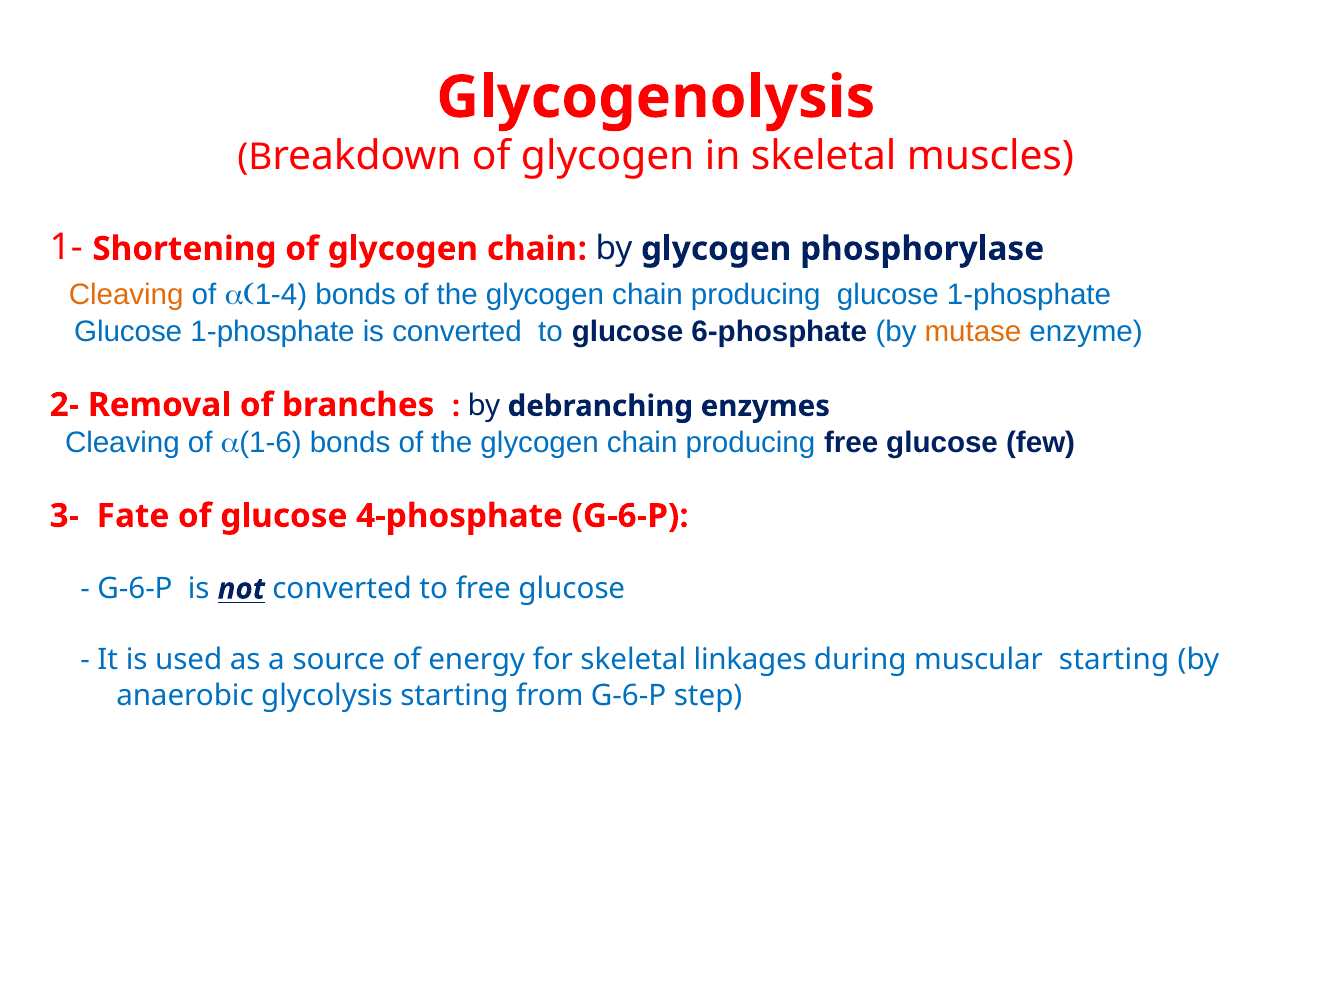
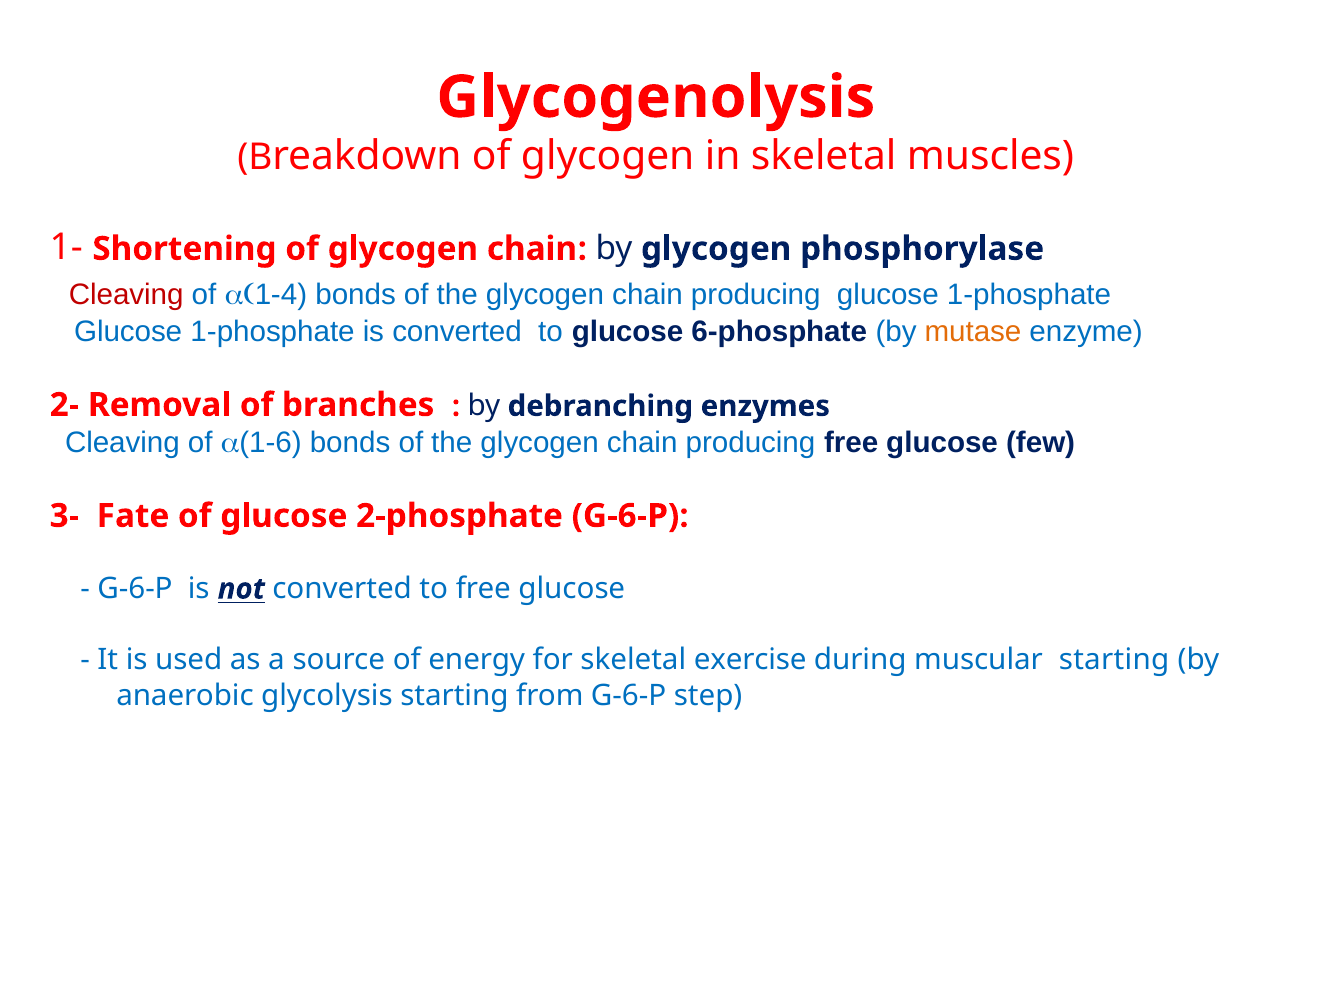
Cleaving at (126, 295) colour: orange -> red
4-phosphate: 4-phosphate -> 2-phosphate
linkages: linkages -> exercise
